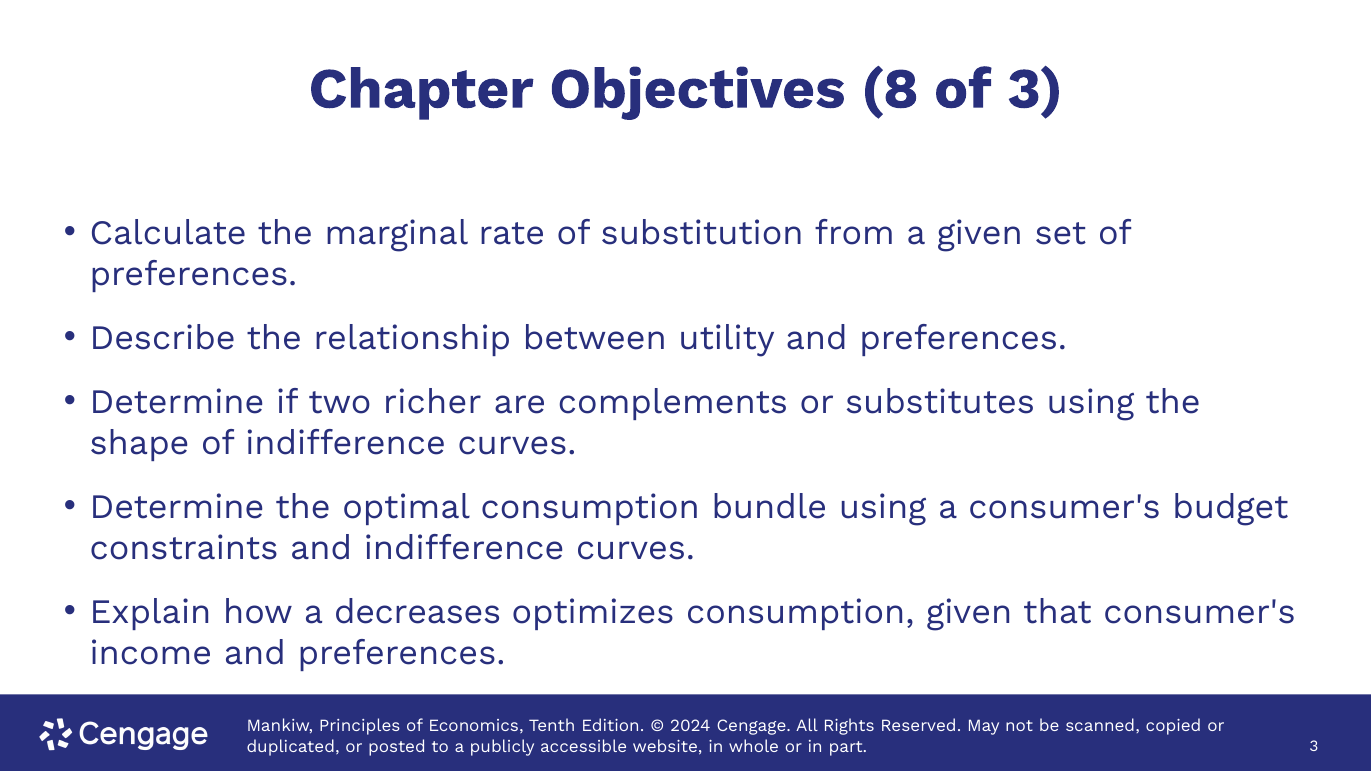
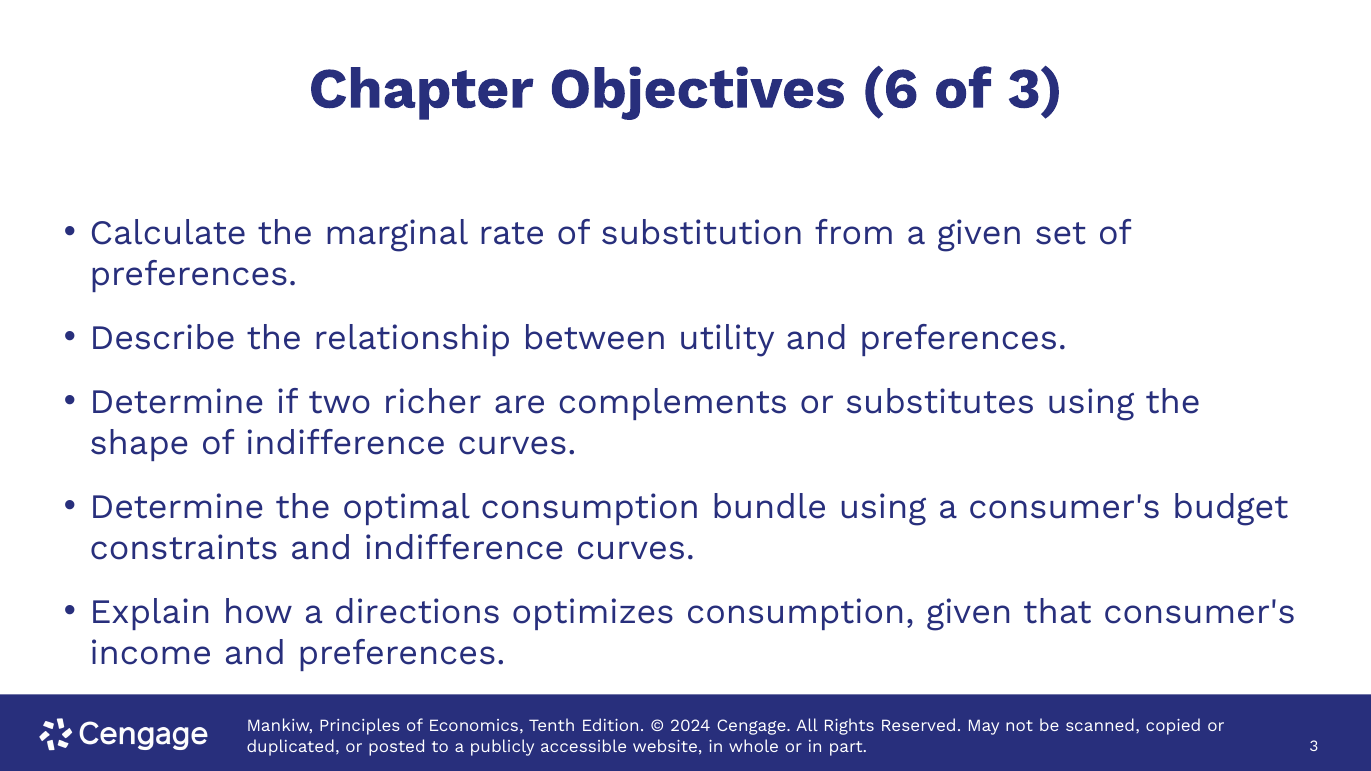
8: 8 -> 6
decreases: decreases -> directions
